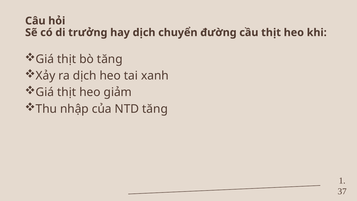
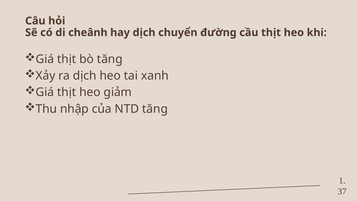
trưởng: trưởng -> cheânh
